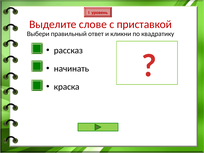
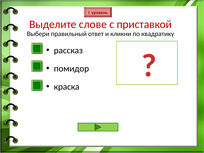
начинать: начинать -> помидор
